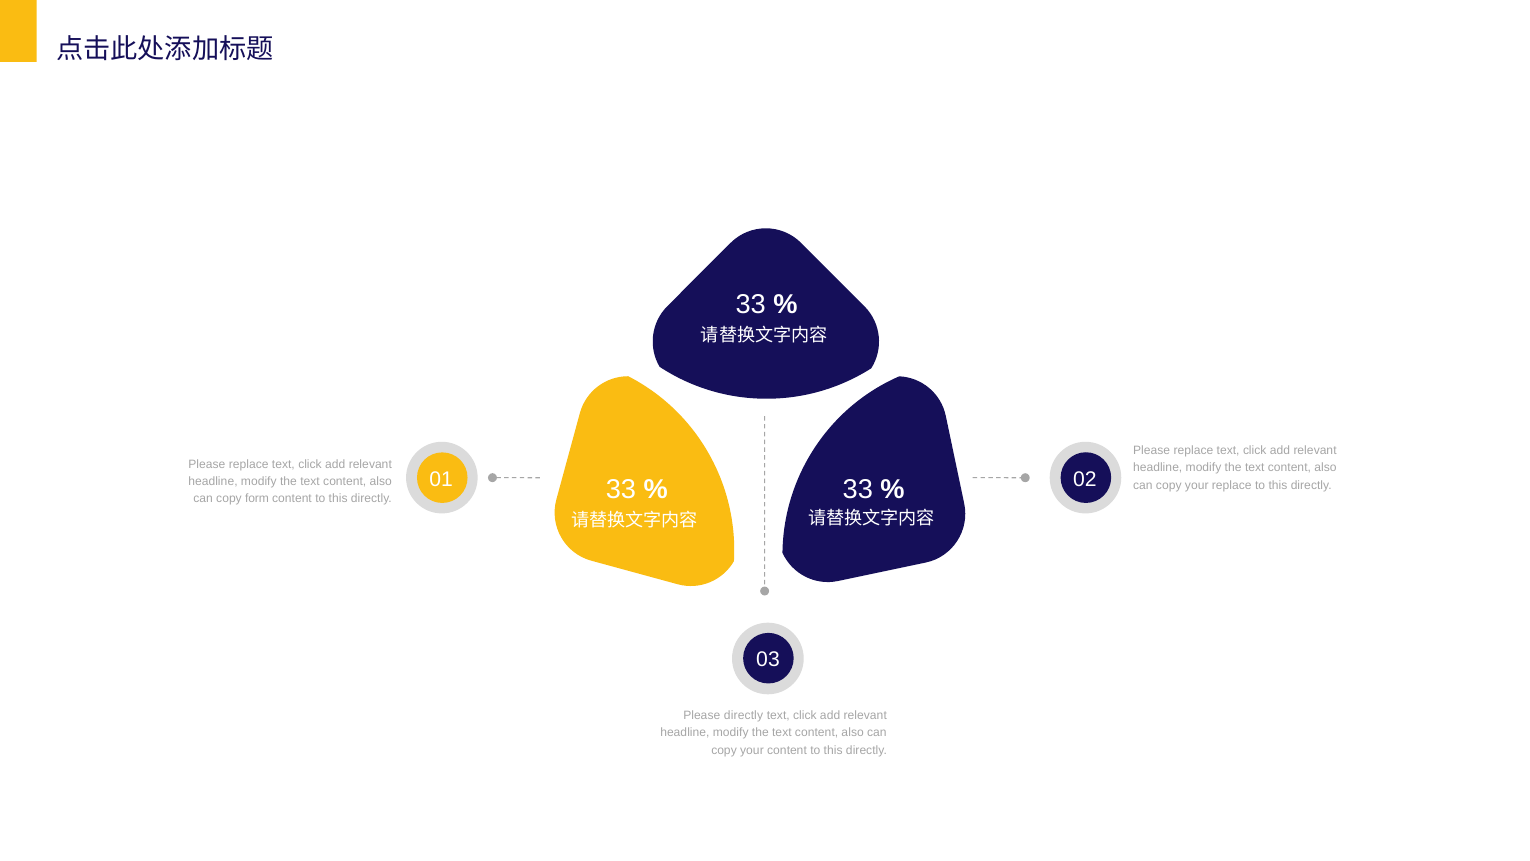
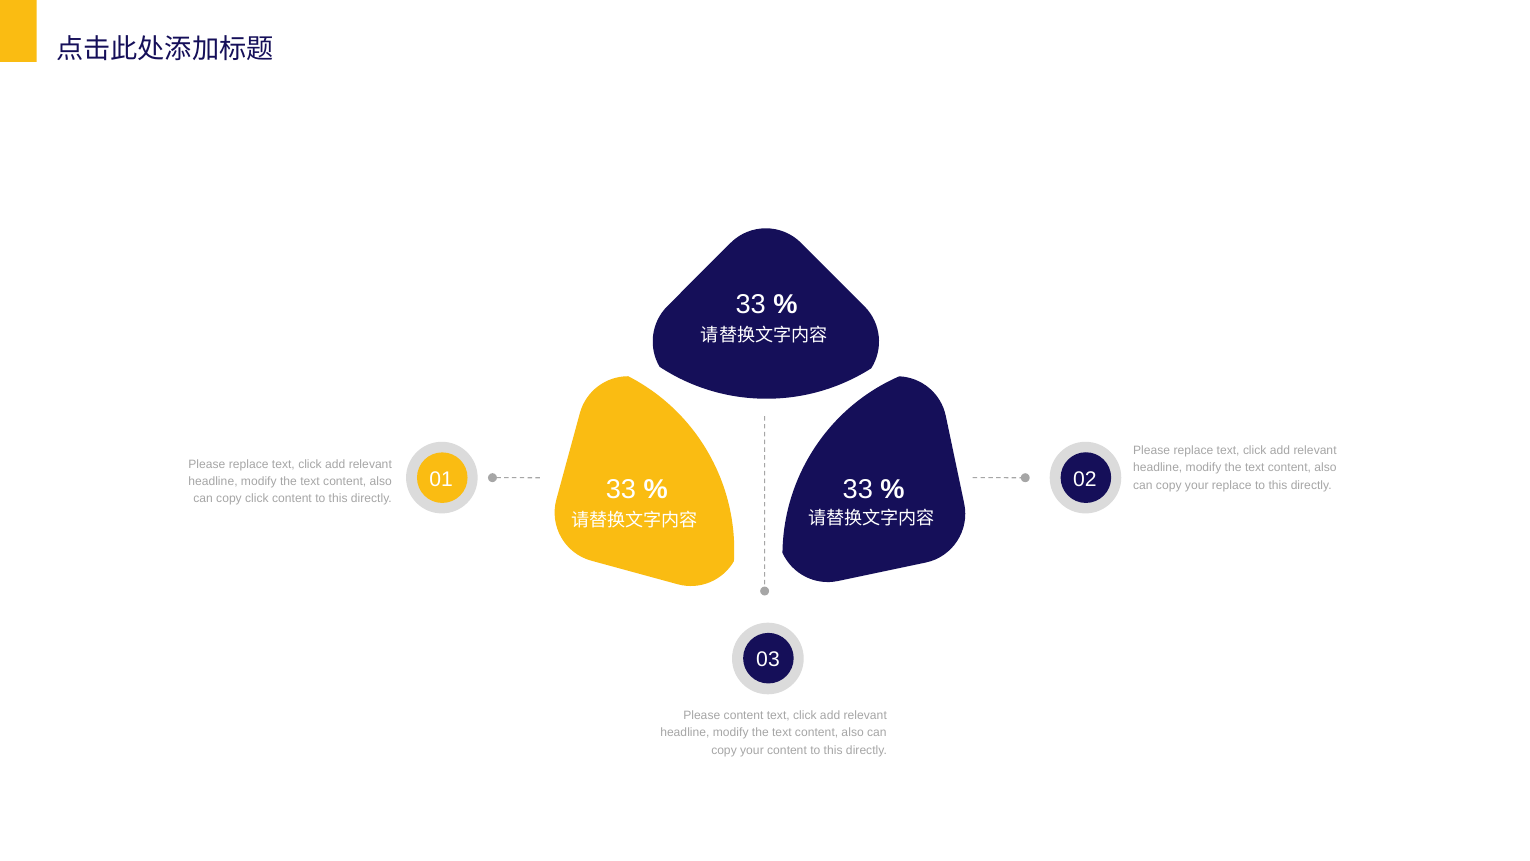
copy form: form -> click
Please directly: directly -> content
